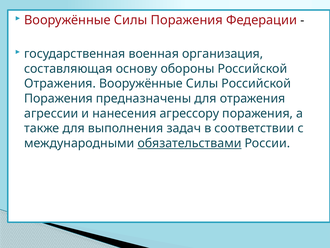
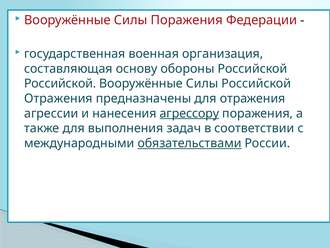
Отражения at (60, 83): Отражения -> Российской
Поражения at (58, 98): Поражения -> Отражения
агрессору underline: none -> present
